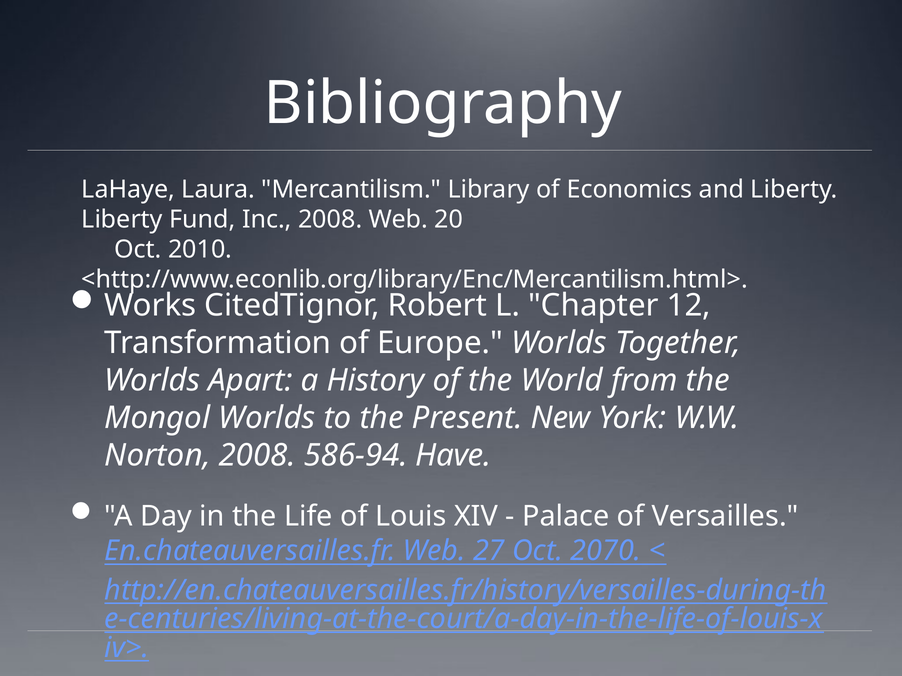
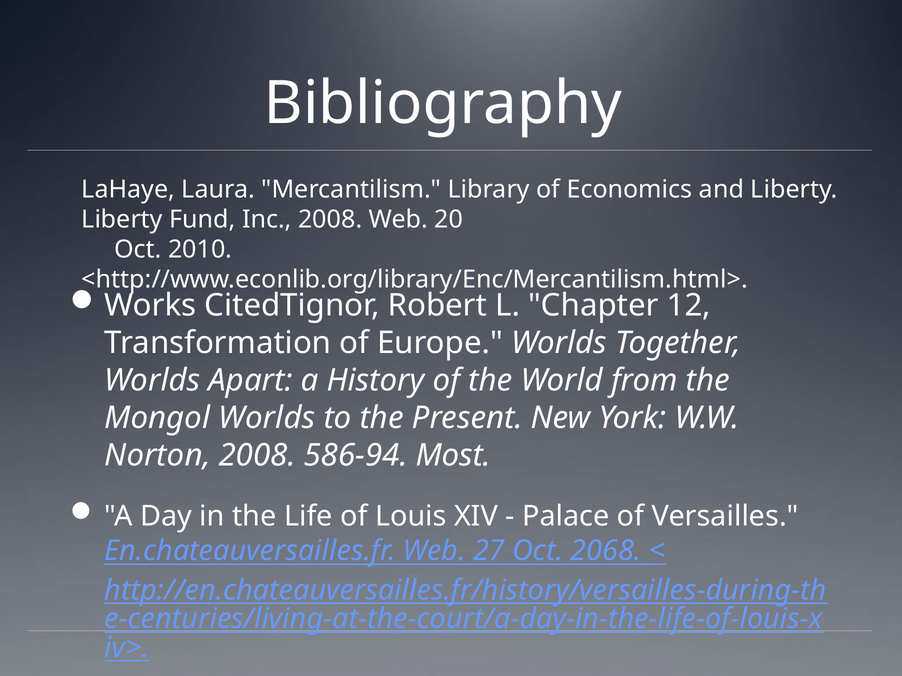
Have: Have -> Most
2070: 2070 -> 2068
